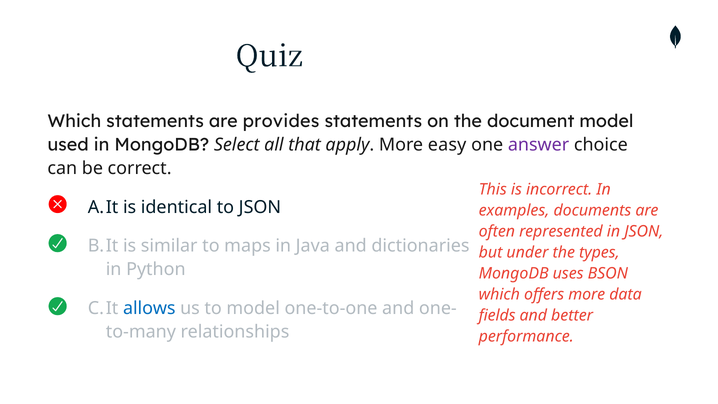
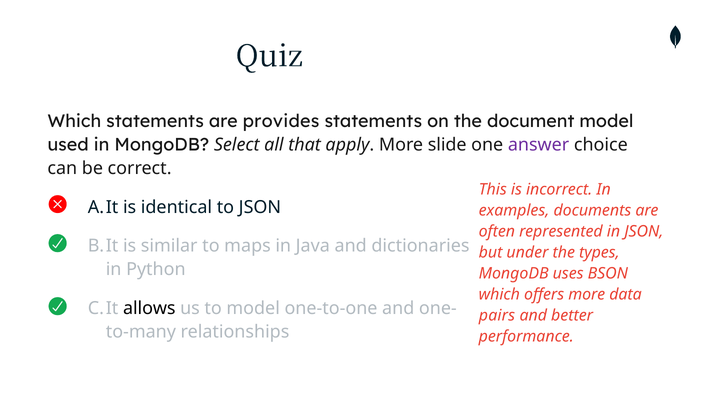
easy: easy -> slide
allows colour: blue -> black
fields: fields -> pairs
